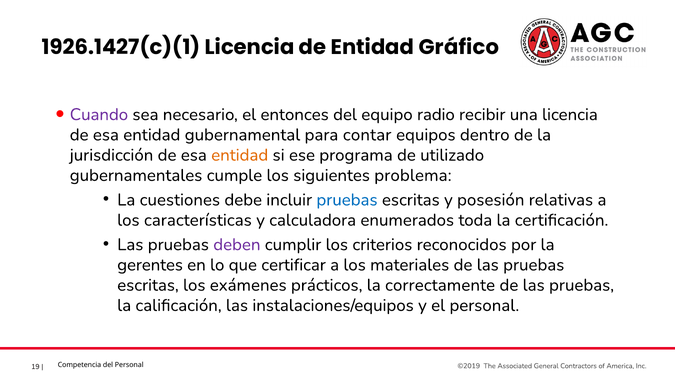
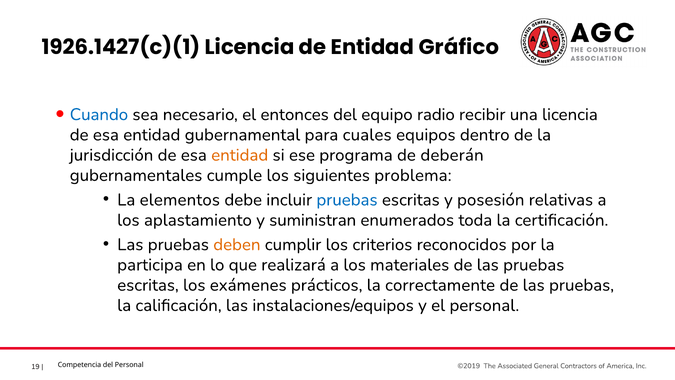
Cuando colour: purple -> blue
contar: contar -> cuales
utilizado: utilizado -> deberán
cuestiones: cuestiones -> elementos
características: características -> aplastamiento
calculadora: calculadora -> suministran
deben colour: purple -> orange
gerentes: gerentes -> participa
certificar: certificar -> realizará
